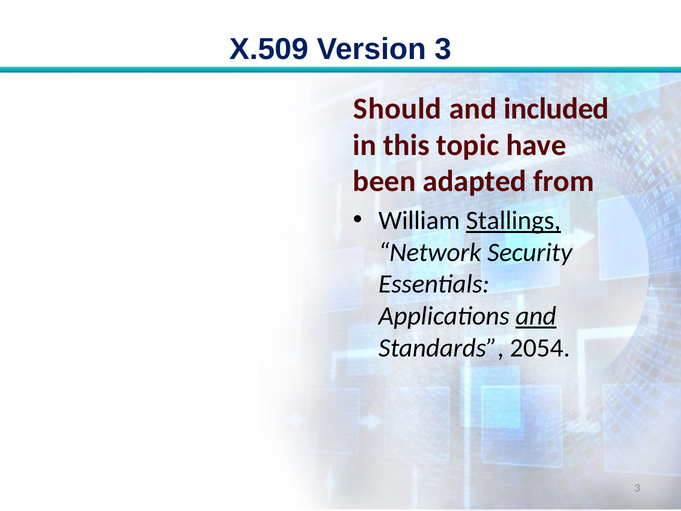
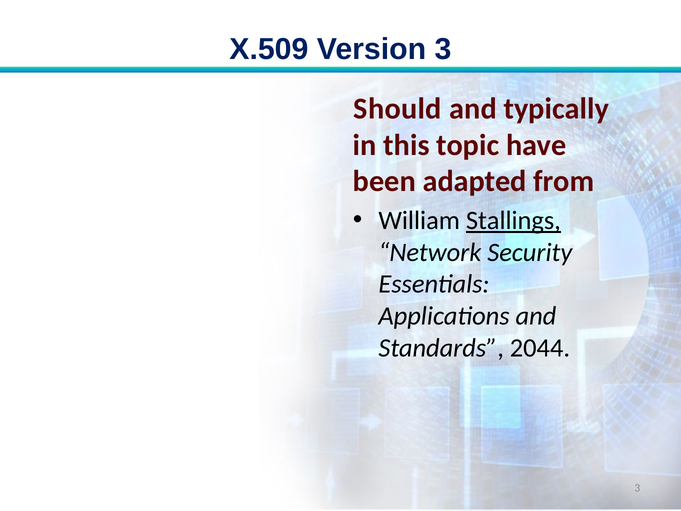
included: included -> typically
and at (536, 316) underline: present -> none
2054: 2054 -> 2044
